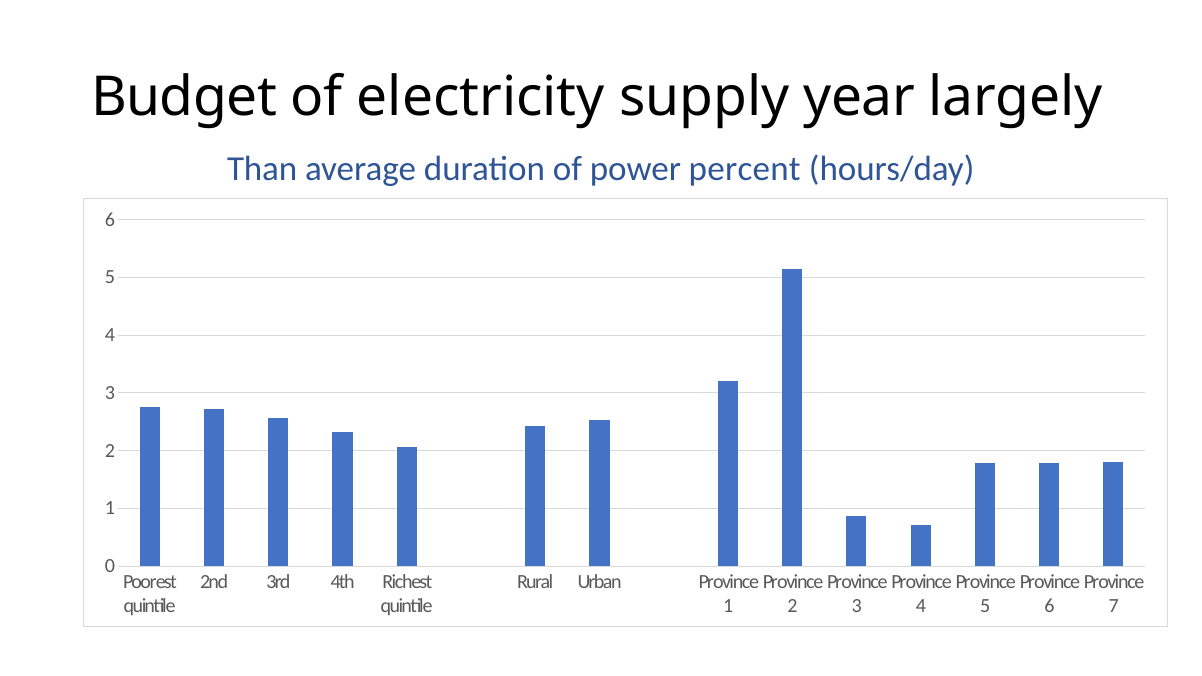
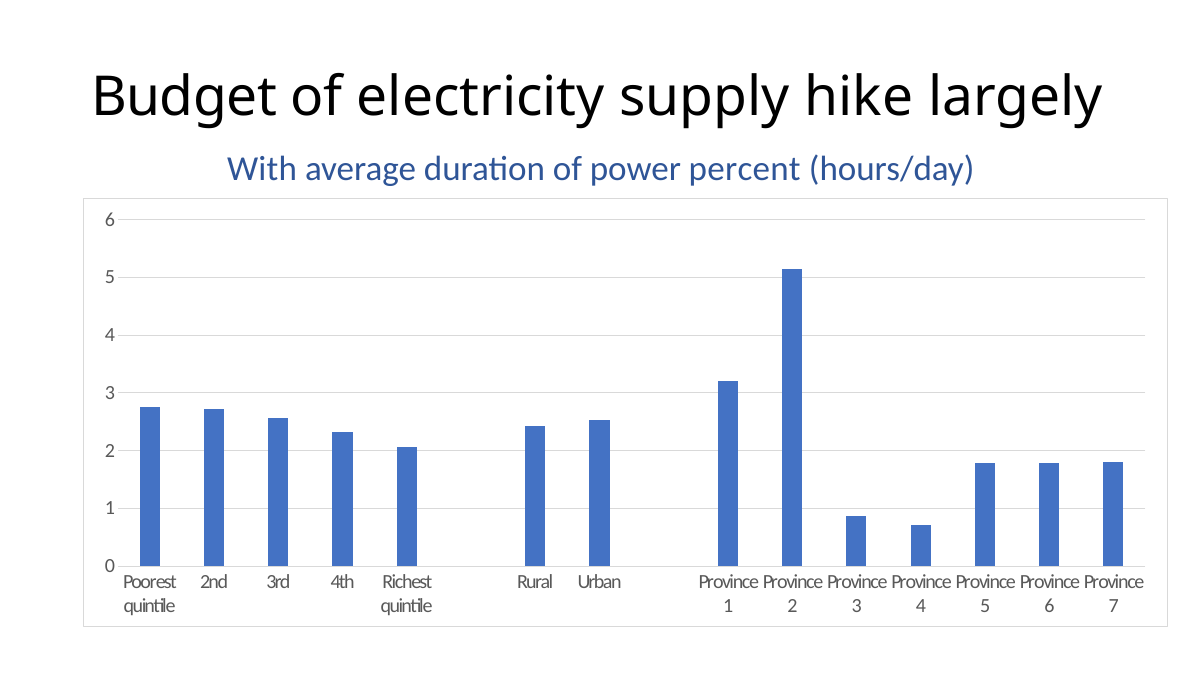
year: year -> hike
Than: Than -> With
